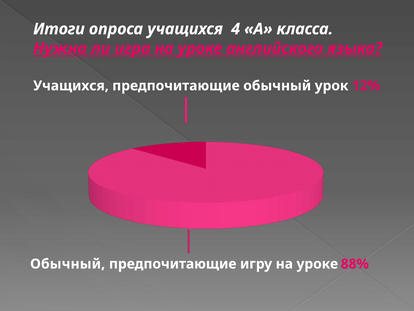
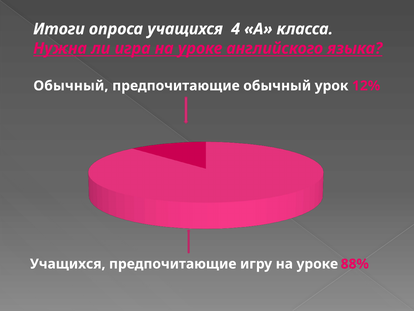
Учащихся at (71, 86): Учащихся -> Обычный
Обычный at (68, 264): Обычный -> Учащихся
